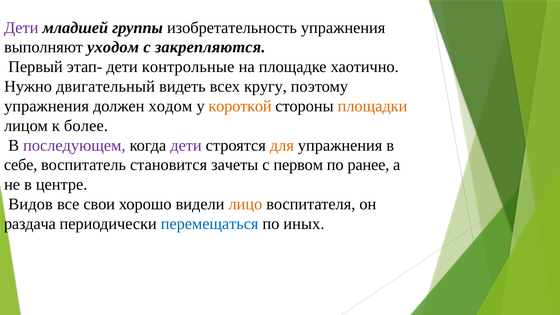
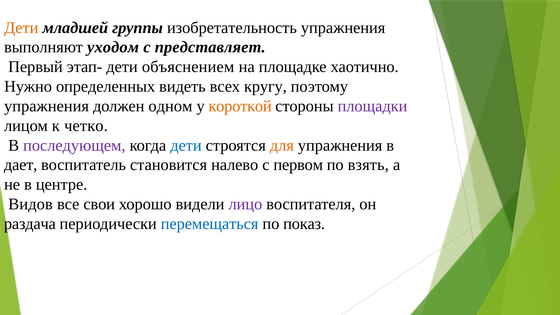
Дети at (21, 28) colour: purple -> orange
закрепляются: закрепляются -> представляет
контрольные: контрольные -> объяснением
двигательный: двигательный -> определенных
ходом: ходом -> одном
площадки colour: orange -> purple
более: более -> четко
дети at (186, 145) colour: purple -> blue
себе: себе -> дает
зачеты: зачеты -> налево
ранее: ранее -> взять
лицо colour: orange -> purple
иных: иных -> показ
